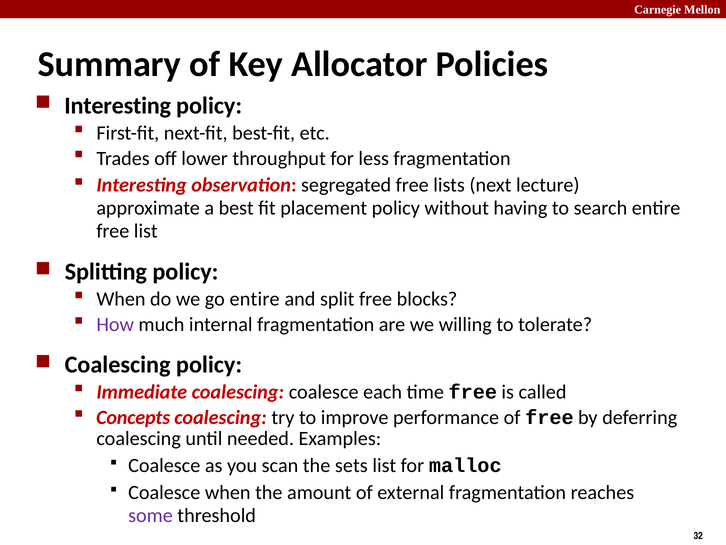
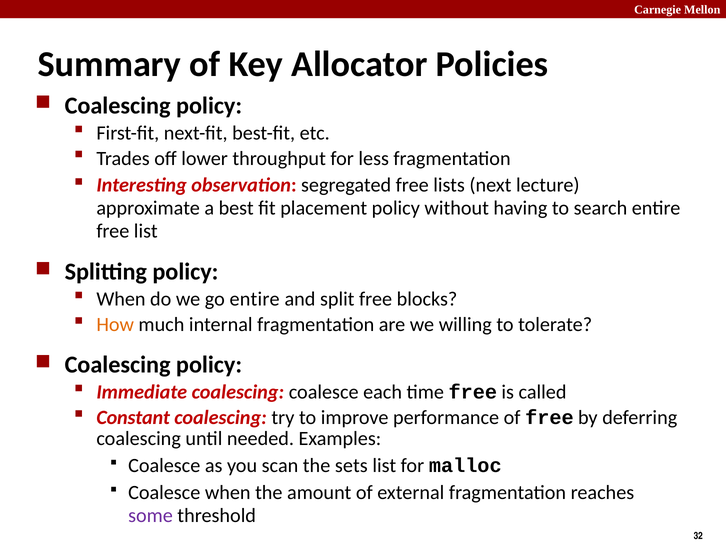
Interesting at (118, 106): Interesting -> Coalescing
How colour: purple -> orange
Concepts: Concepts -> Constant
